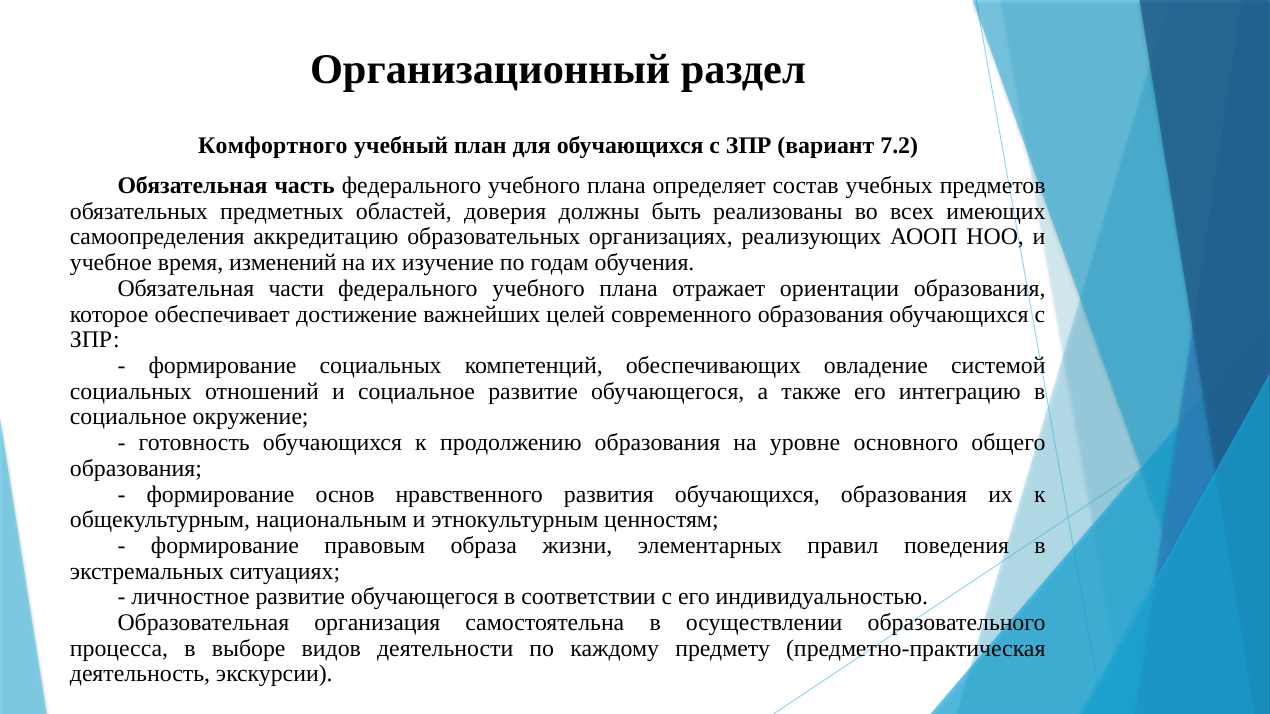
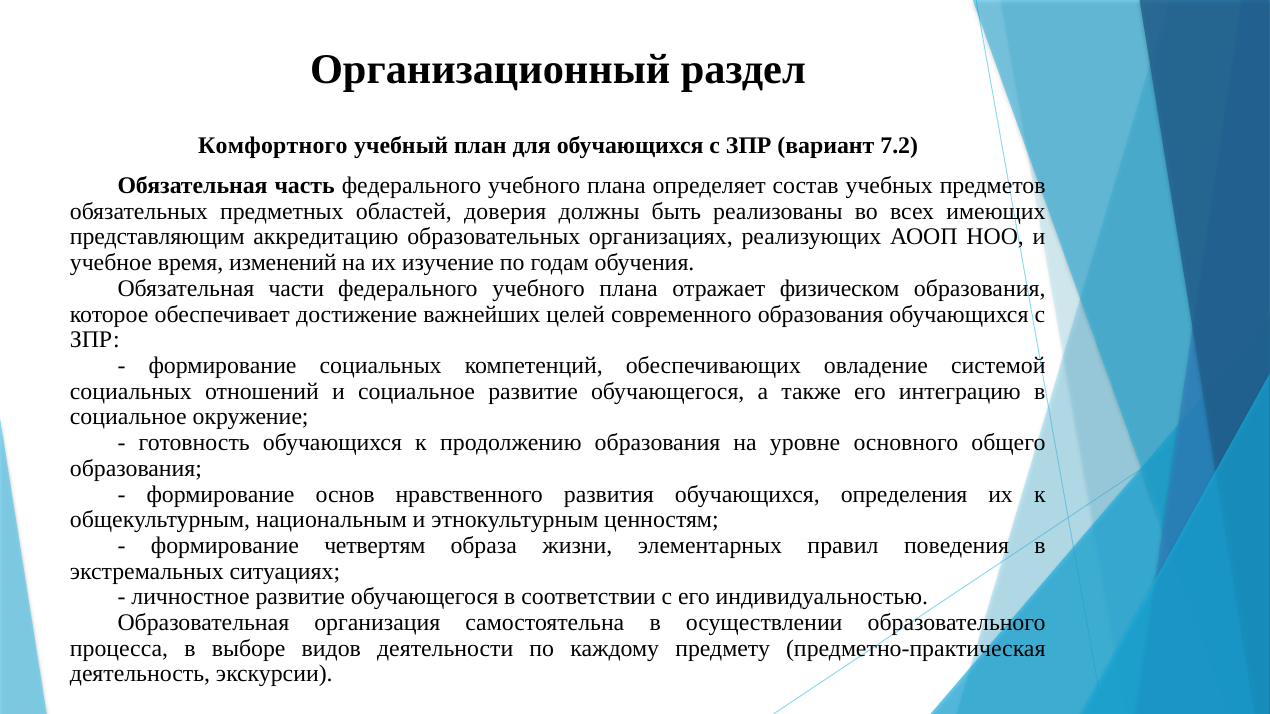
самоопределения: самоопределения -> представляющим
ориентации: ориентации -> физическом
обучающихся образования: образования -> определения
правовым: правовым -> четвертям
